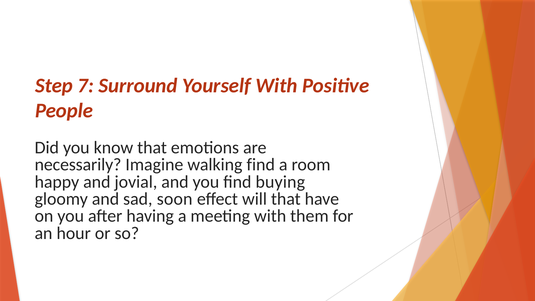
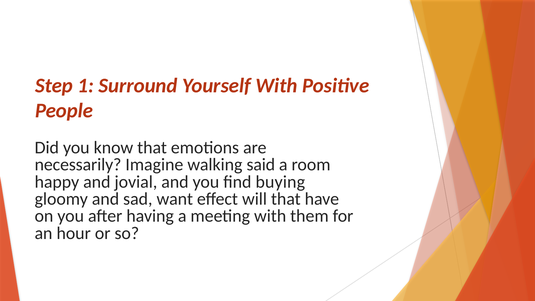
7: 7 -> 1
walking find: find -> said
soon: soon -> want
